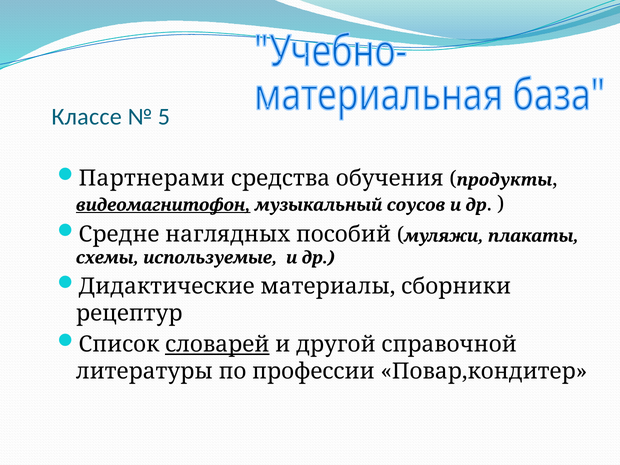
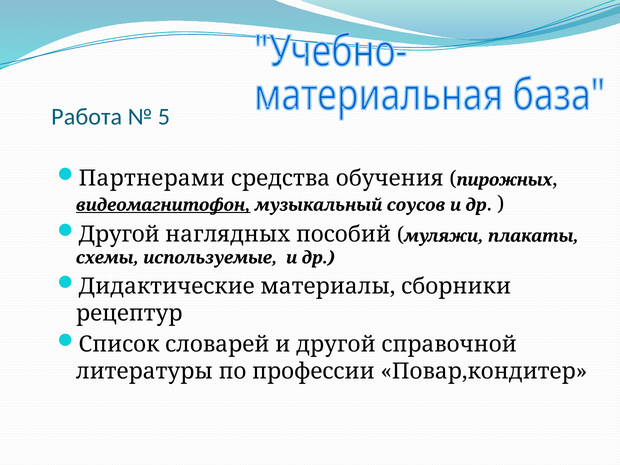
Классе: Классе -> Работа
продукты: продукты -> пирожных
Средне at (119, 234): Средне -> Другой
словарей underline: present -> none
